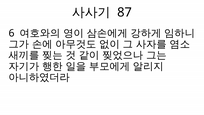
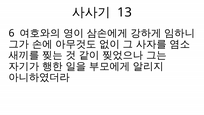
87: 87 -> 13
